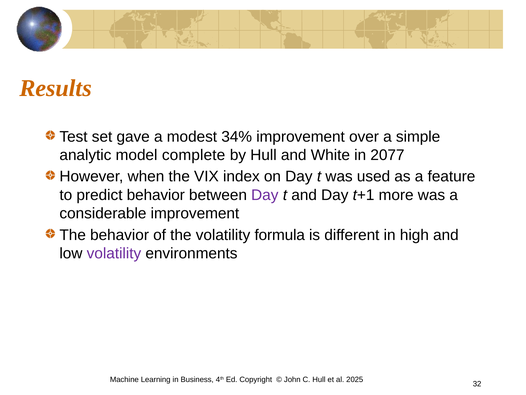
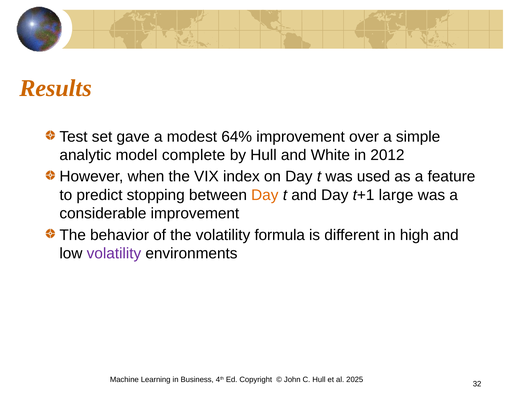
34%: 34% -> 64%
2077: 2077 -> 2012
predict behavior: behavior -> stopping
Day at (265, 195) colour: purple -> orange
more: more -> large
